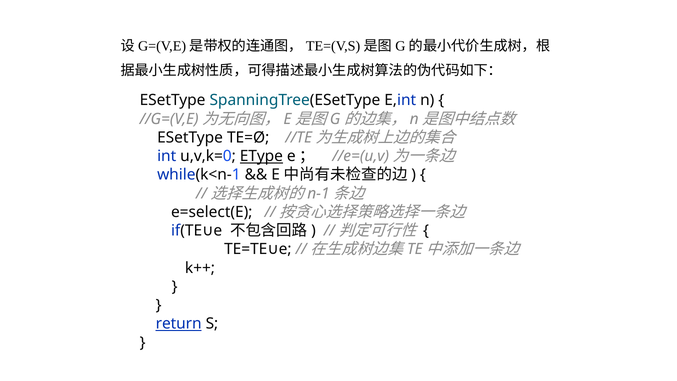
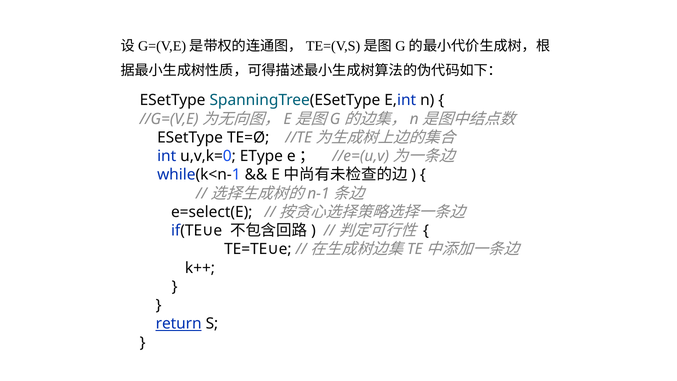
EType underline: present -> none
